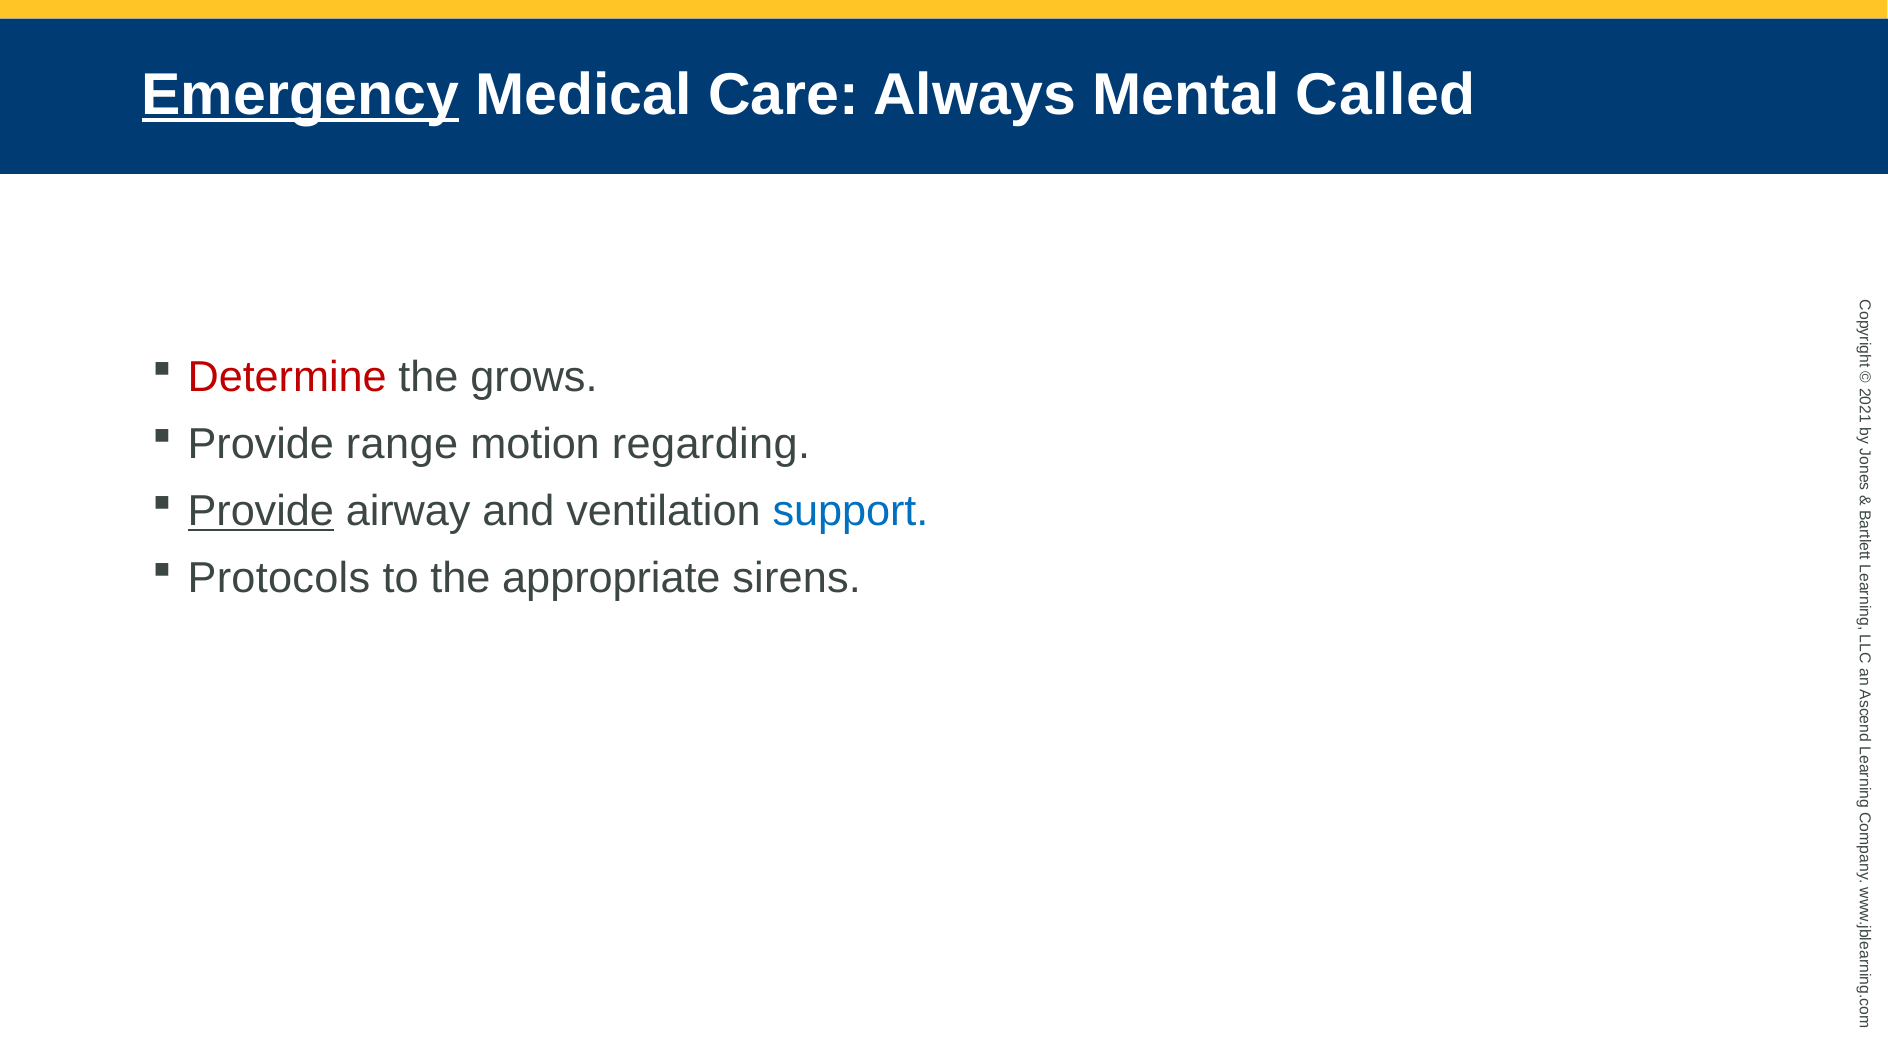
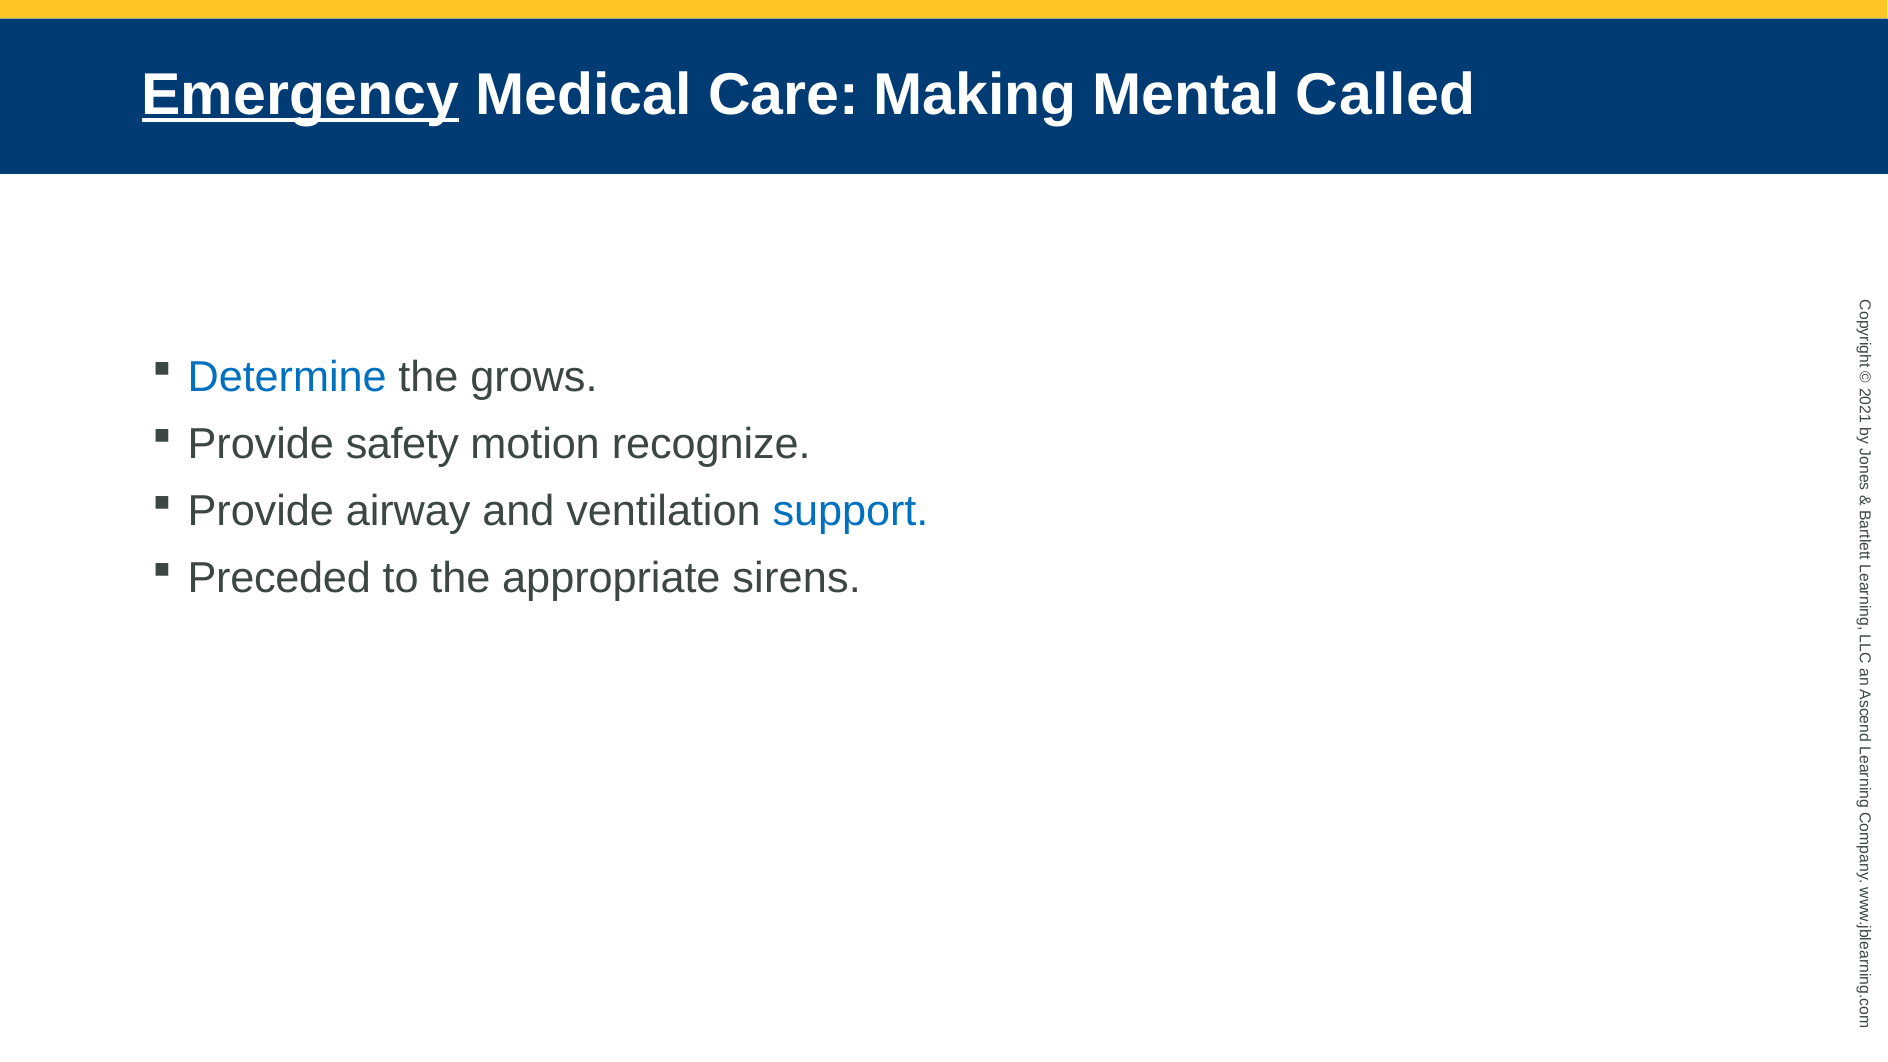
Always: Always -> Making
Determine colour: red -> blue
range: range -> safety
regarding: regarding -> recognize
Provide at (261, 511) underline: present -> none
Protocols: Protocols -> Preceded
